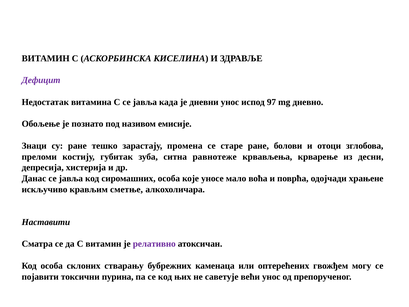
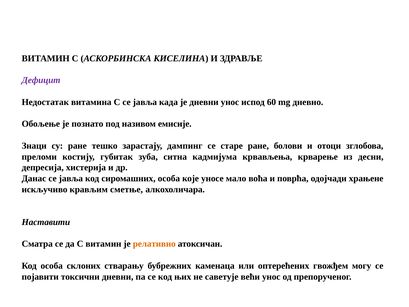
97: 97 -> 60
промена: промена -> дампинг
равнотеже: равнотеже -> кадмијума
релативно colour: purple -> orange
токсични пурина: пурина -> дневни
